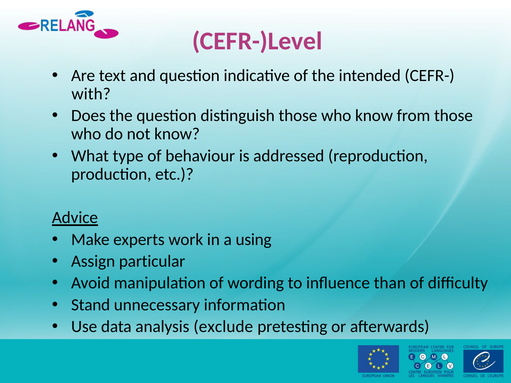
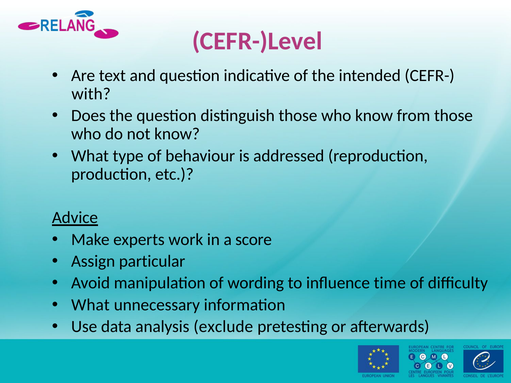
using: using -> score
than: than -> time
Stand at (91, 305): Stand -> What
